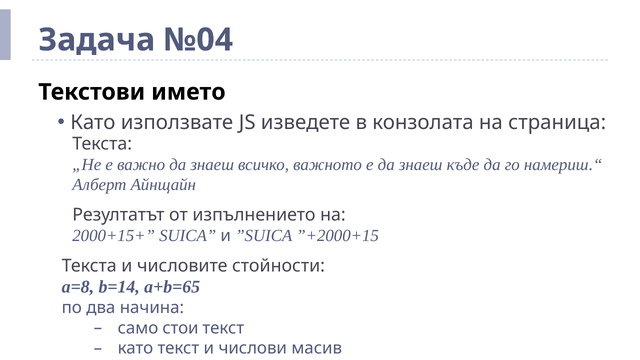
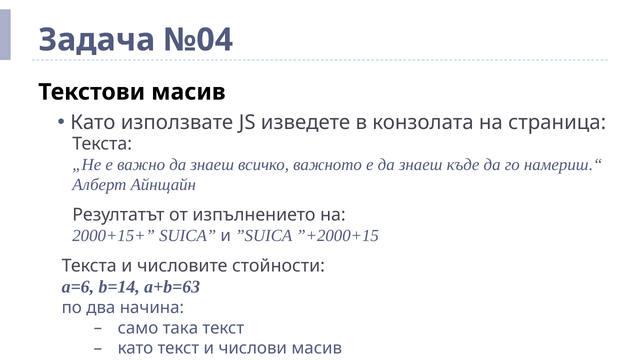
Текстови името: името -> масив
a=8: a=8 -> a=6
a+b=65: a+b=65 -> a+b=63
стои: стои -> така
